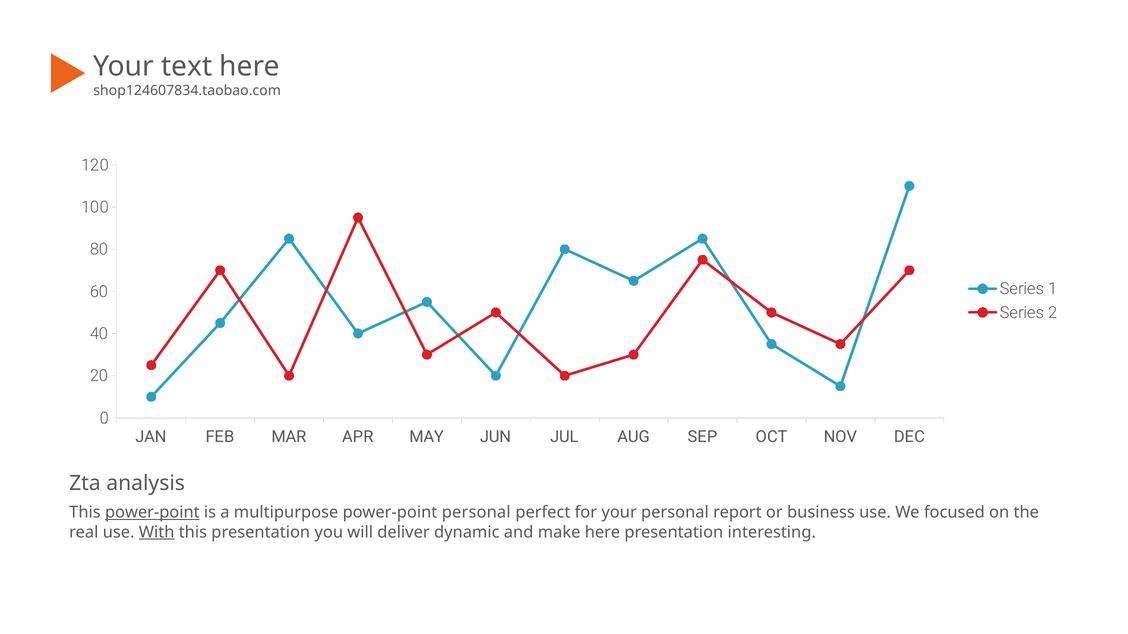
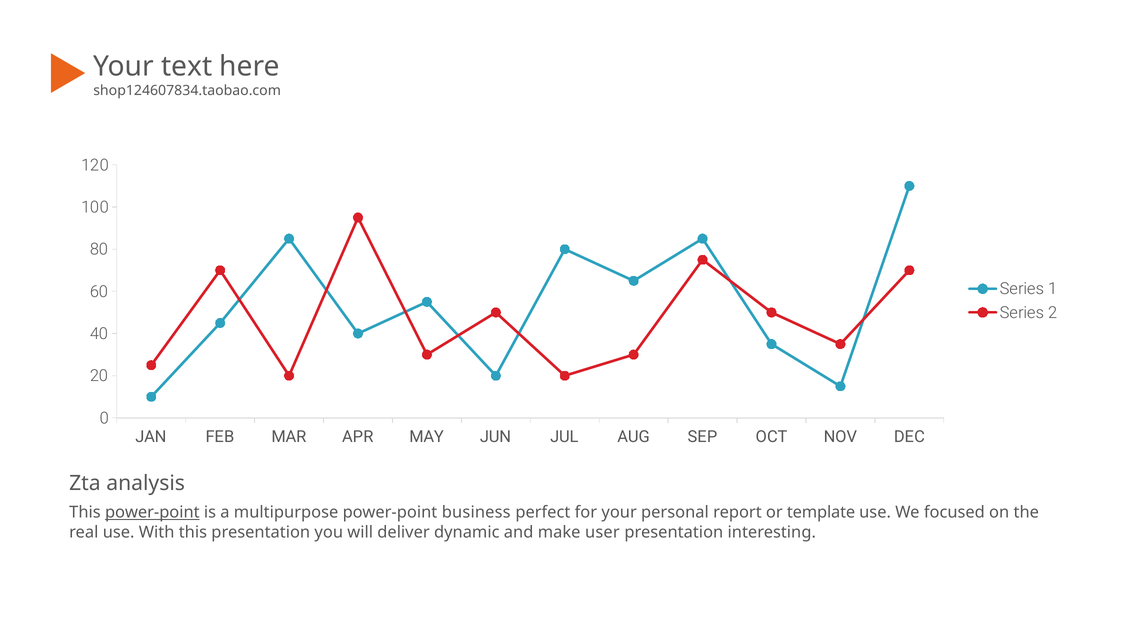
power-point personal: personal -> business
business: business -> template
With underline: present -> none
make here: here -> user
